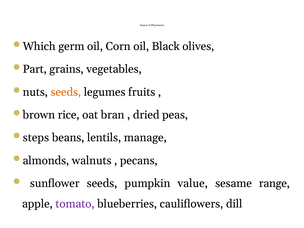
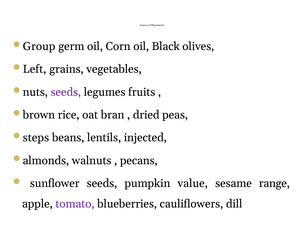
Which: Which -> Group
Part: Part -> Left
seeds at (66, 92) colour: orange -> purple
manage: manage -> injected
